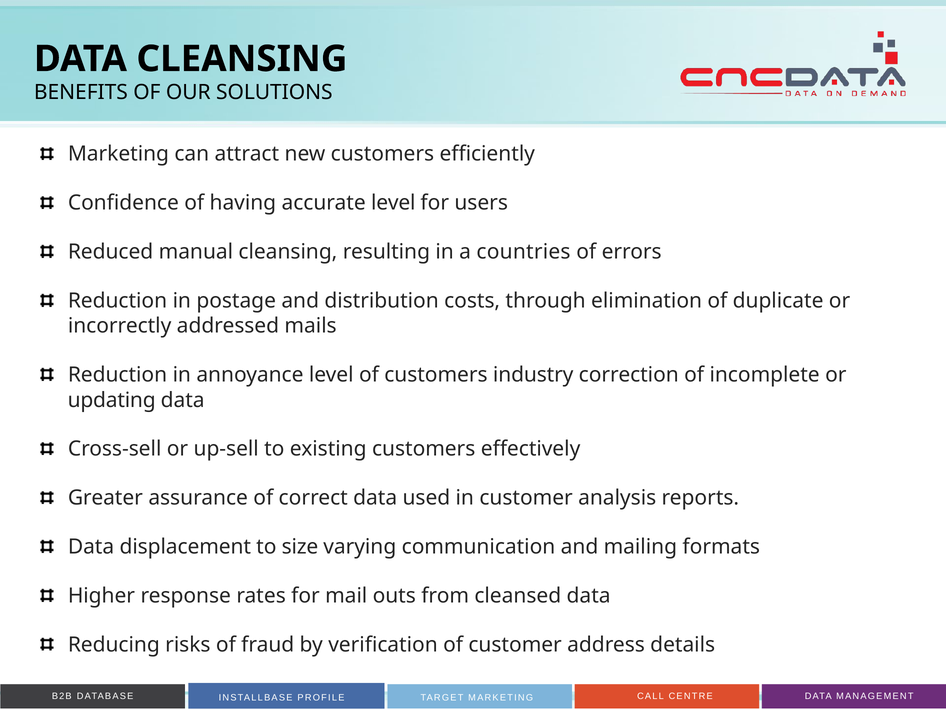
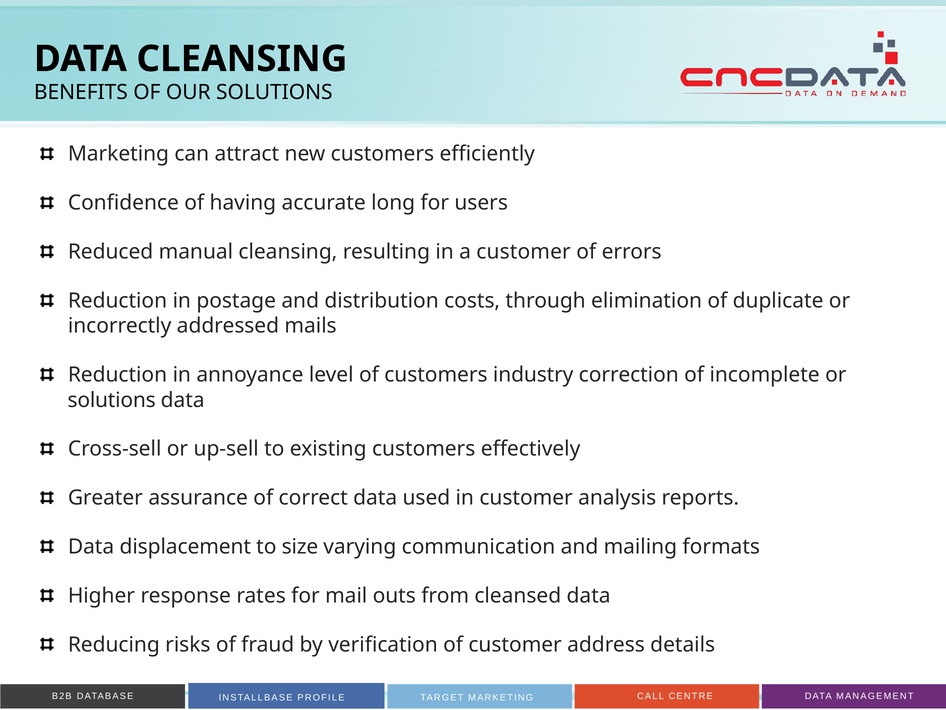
accurate level: level -> long
a countries: countries -> customer
updating at (112, 400): updating -> solutions
